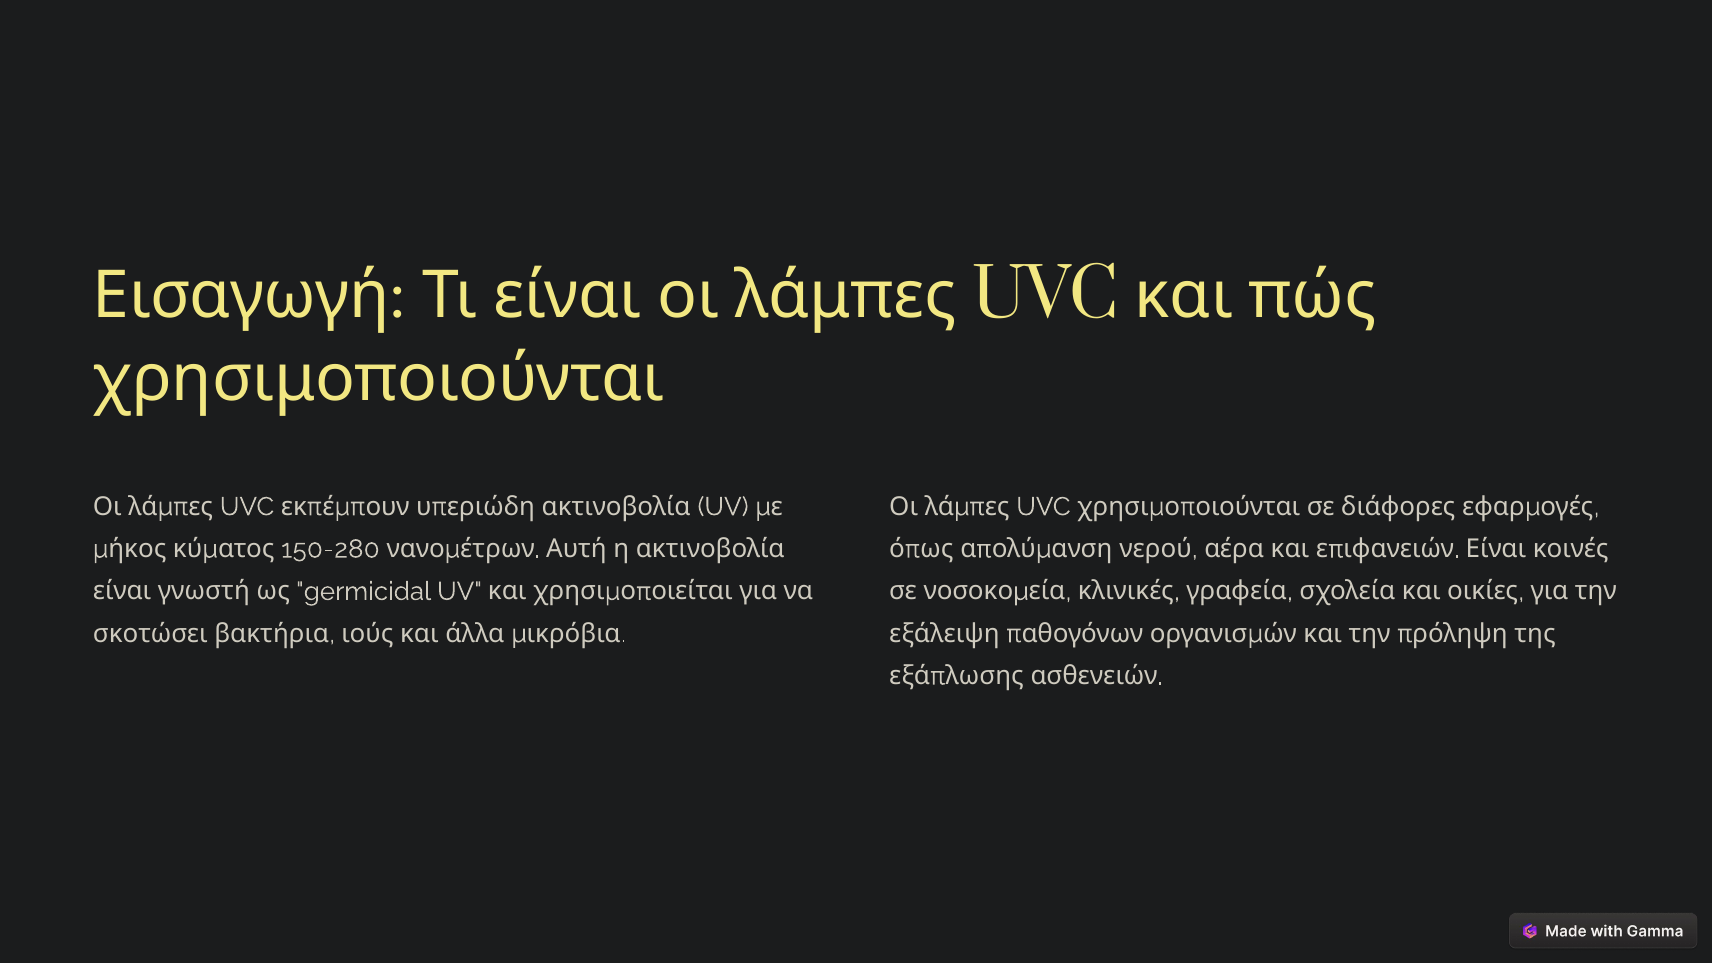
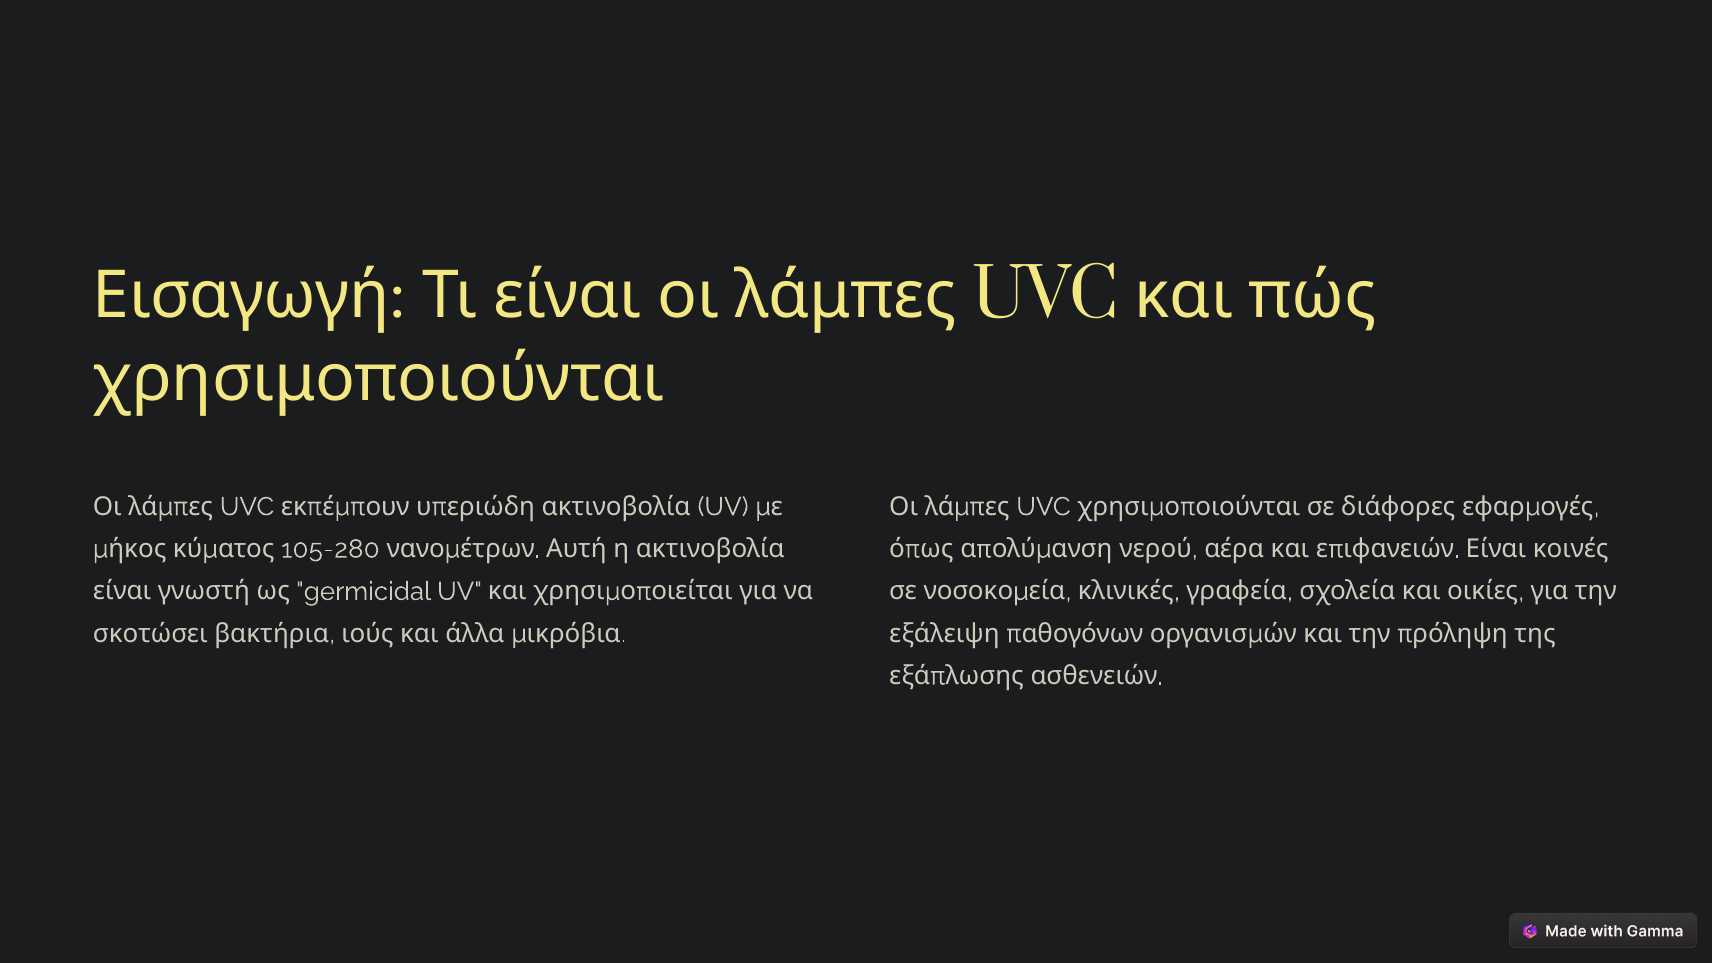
150-280: 150-280 -> 105-280
